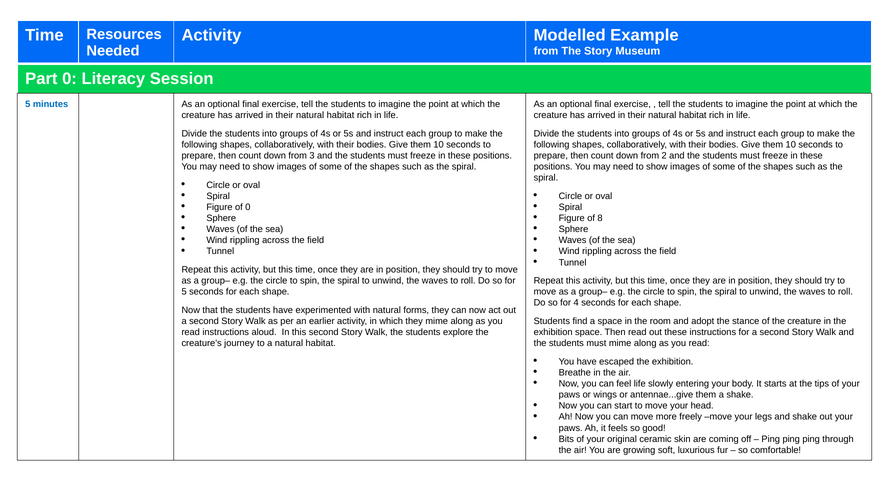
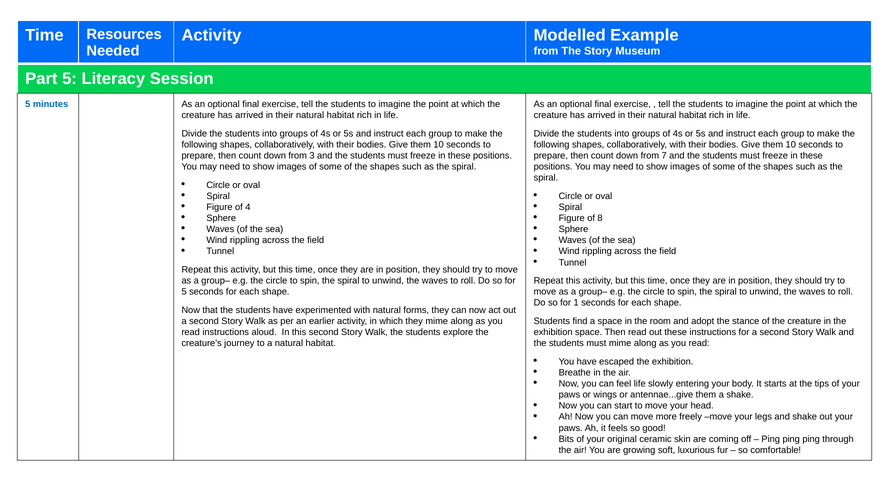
Part 0: 0 -> 5
2: 2 -> 7
of 0: 0 -> 4
4: 4 -> 1
